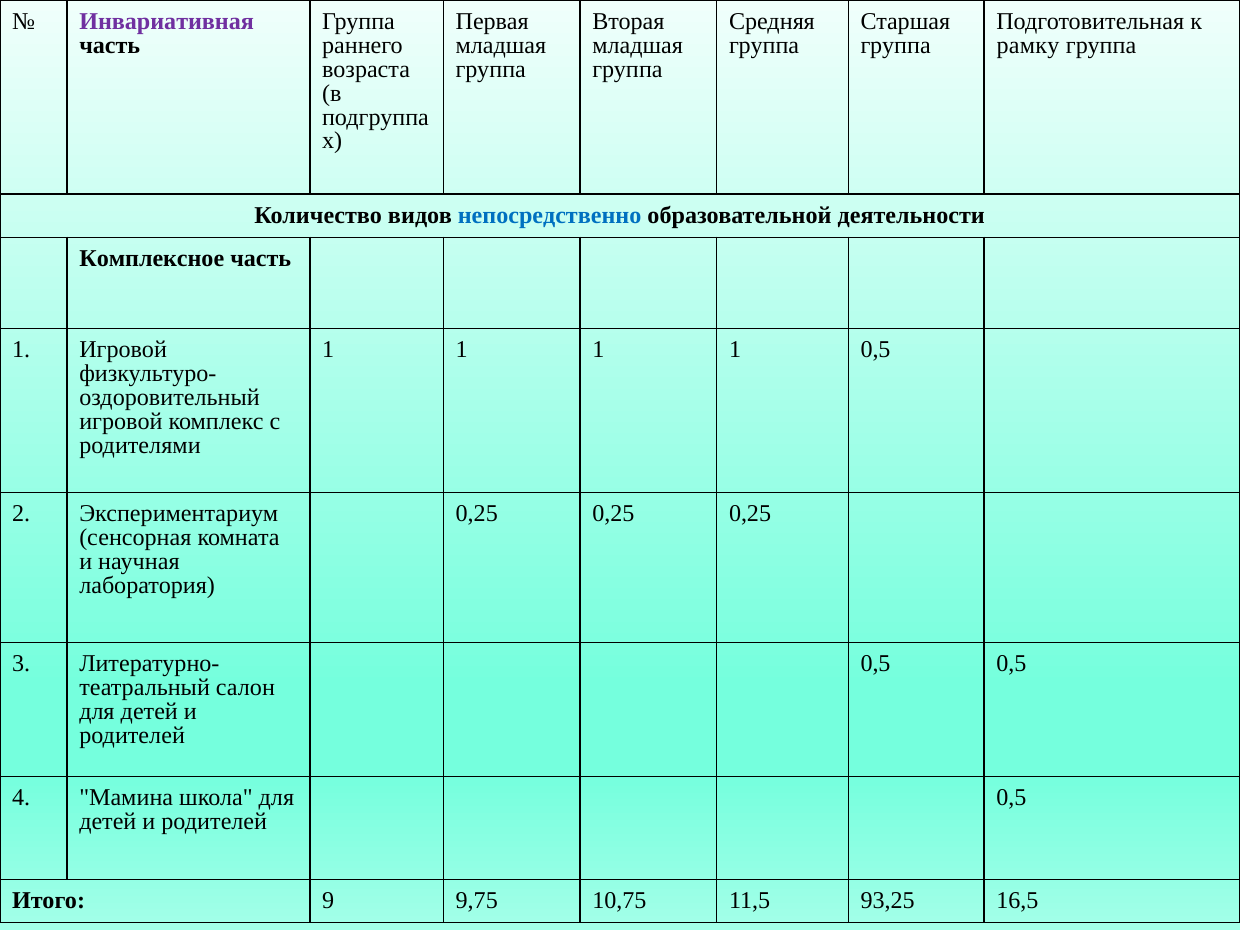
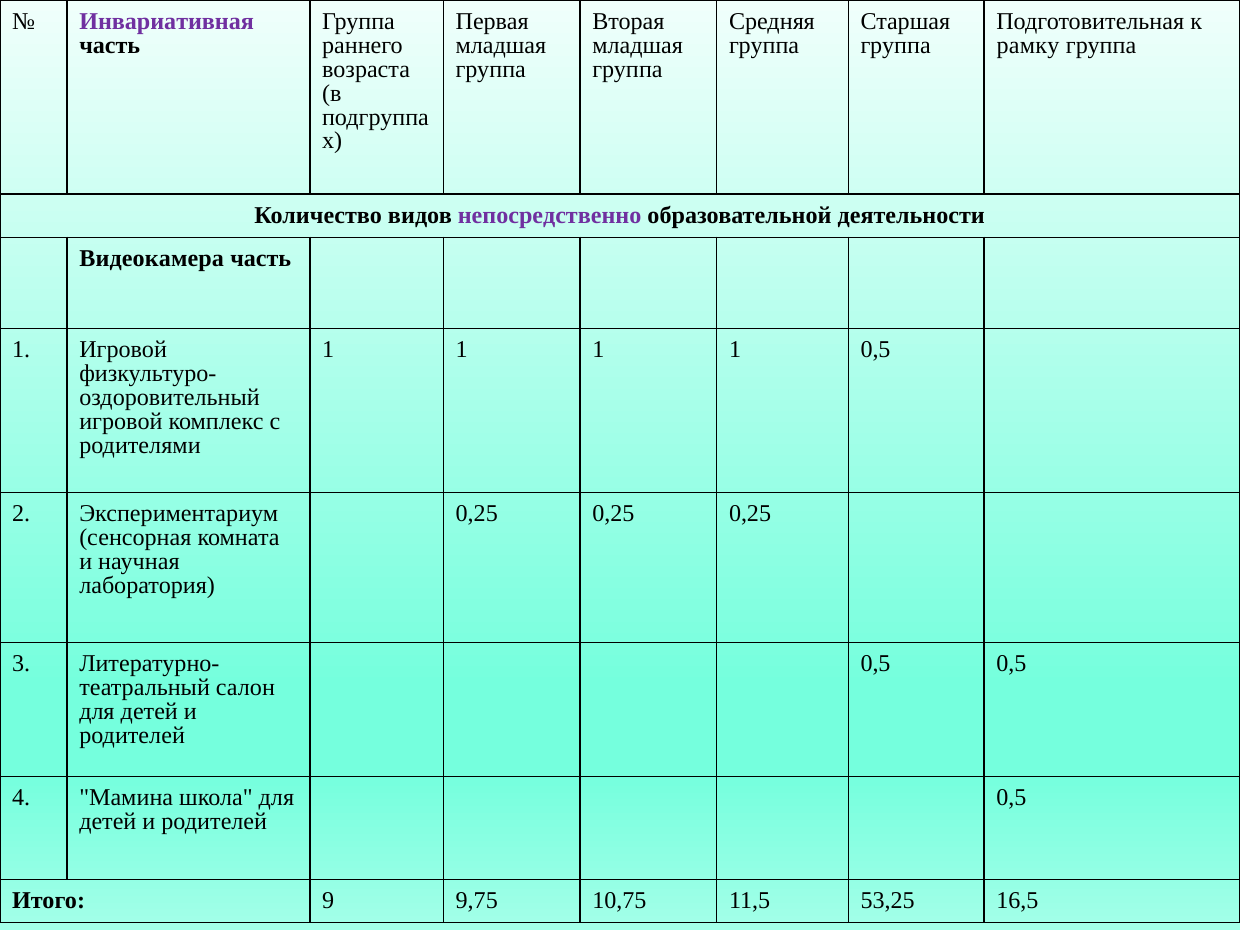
непосредственно colour: blue -> purple
Комплексное: Комплексное -> Видеокамера
93,25: 93,25 -> 53,25
